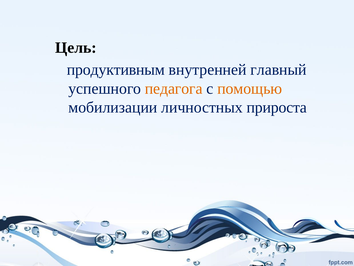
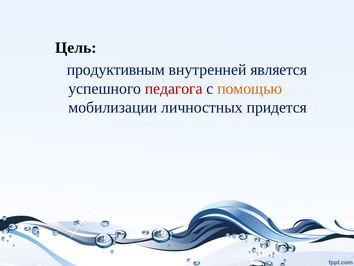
главный: главный -> является
педагога colour: orange -> red
прироста: прироста -> придется
